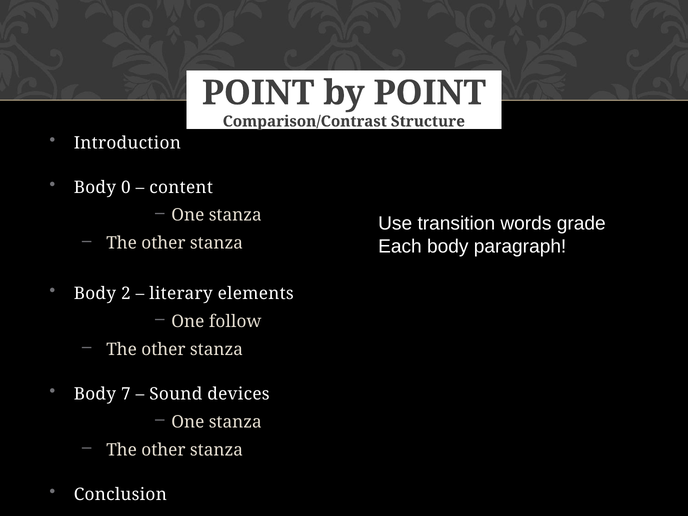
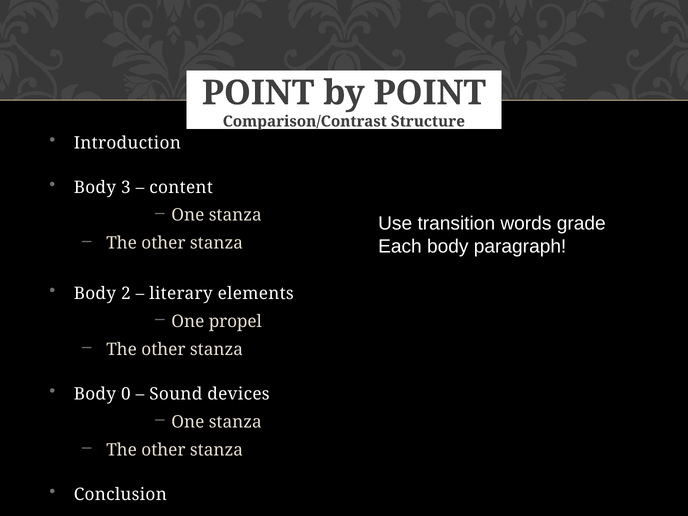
0: 0 -> 3
follow: follow -> propel
7: 7 -> 0
